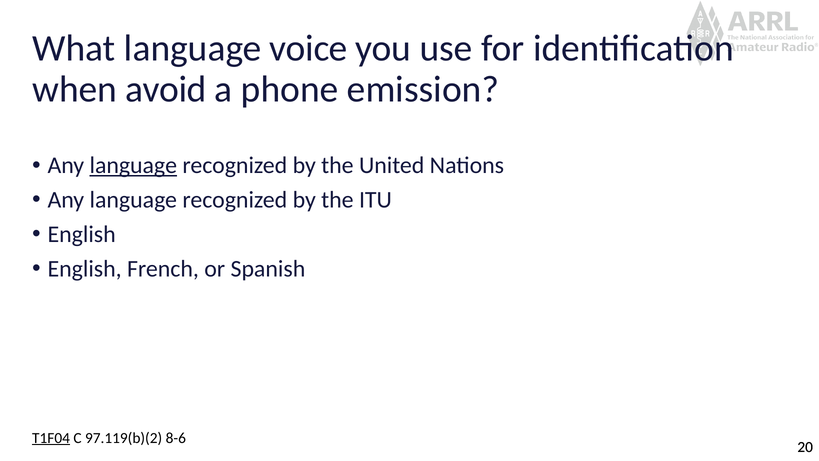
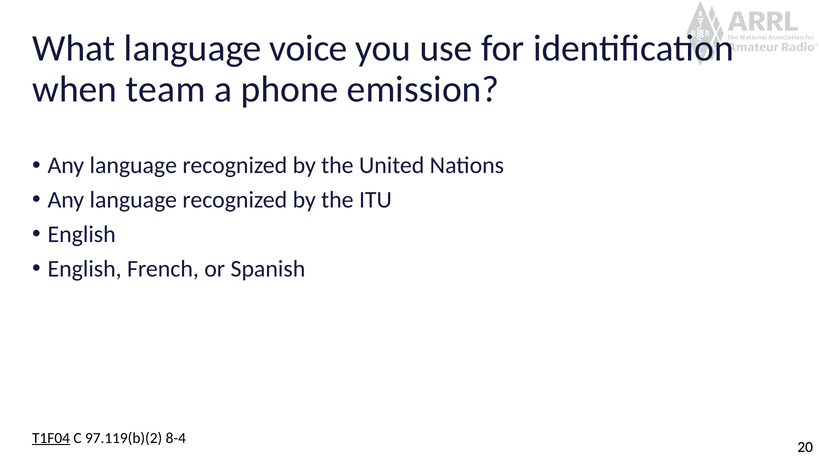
avoid: avoid -> team
language at (133, 165) underline: present -> none
8-6: 8-6 -> 8-4
